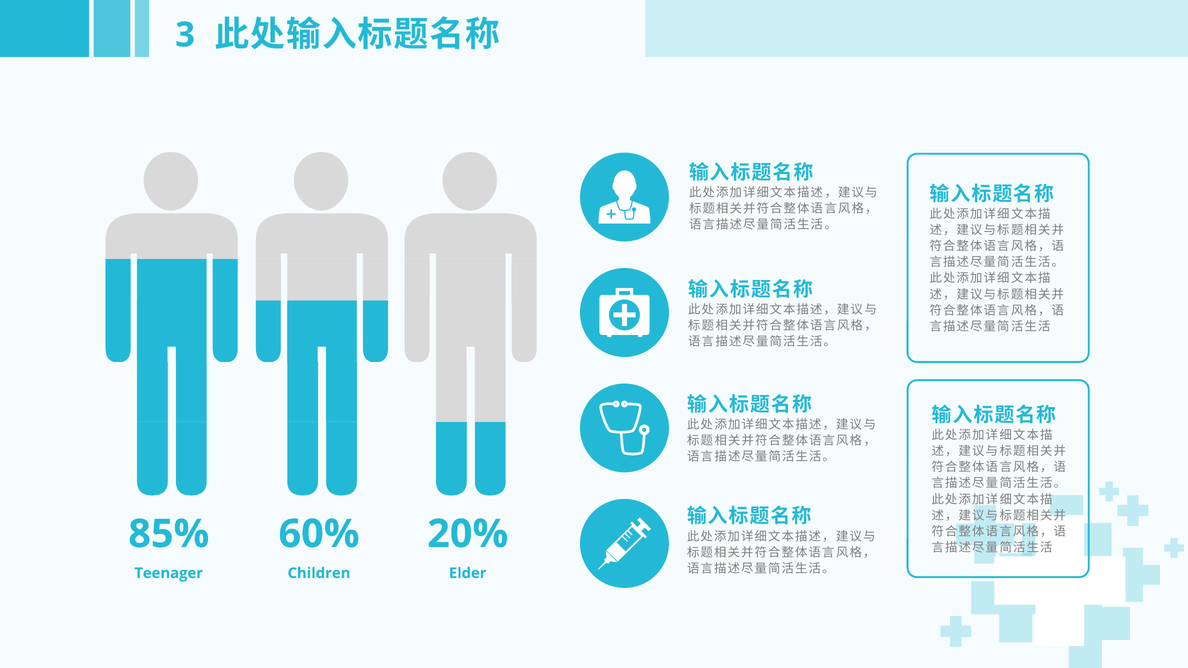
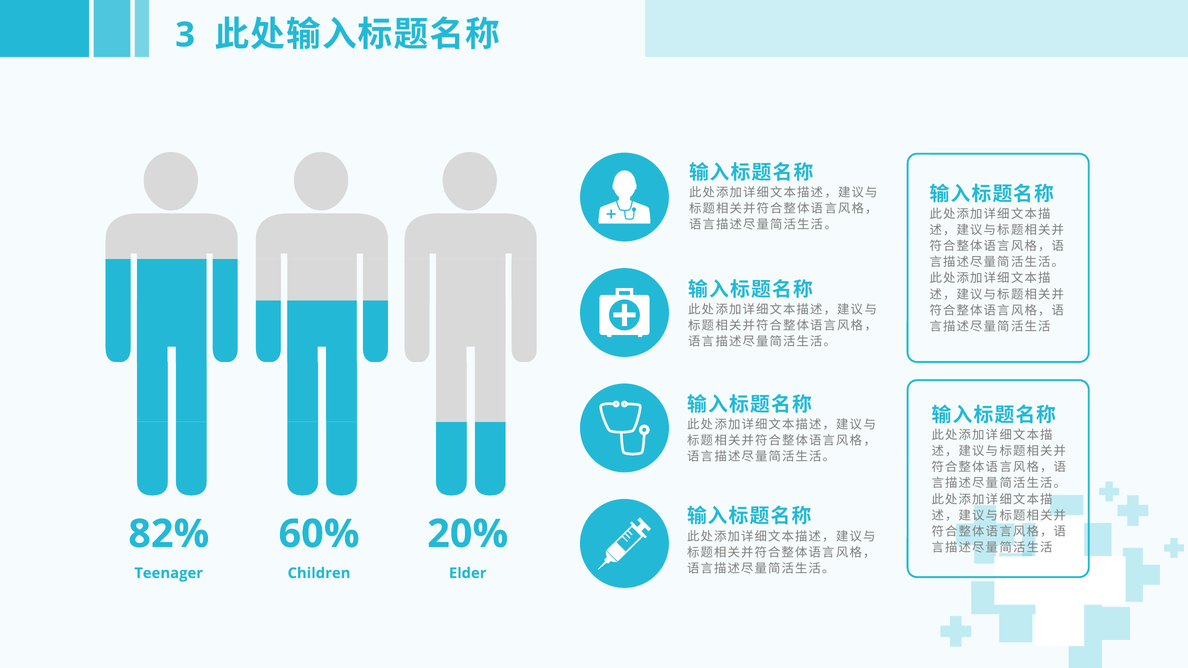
85%: 85% -> 82%
